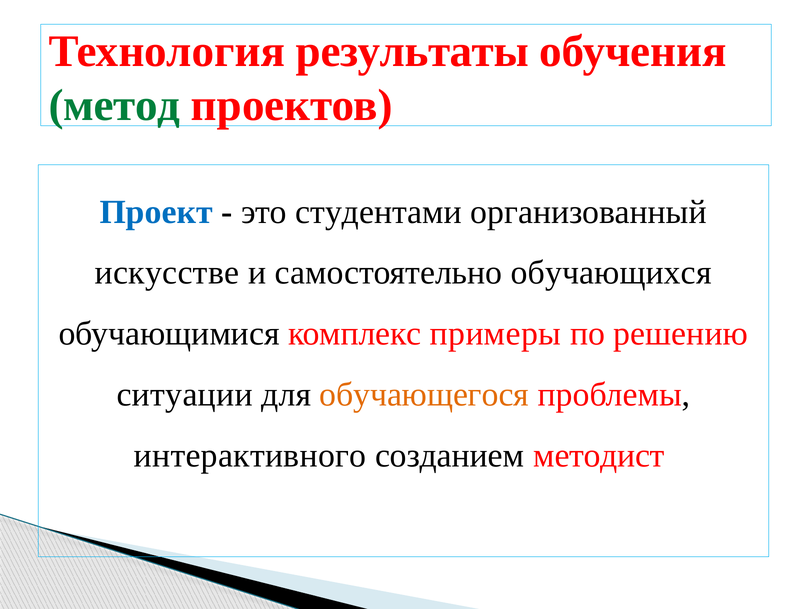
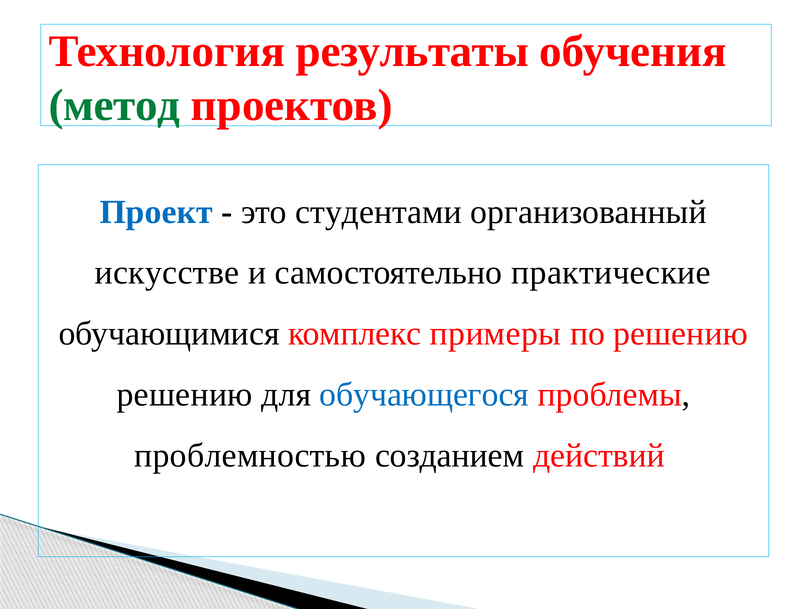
обучающихся: обучающихся -> практические
ситуации at (185, 395): ситуации -> решению
обучающегося colour: orange -> blue
интерактивного: интерактивного -> проблемностью
методист: методист -> действий
